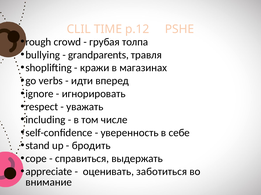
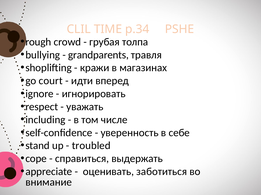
p.12: p.12 -> p.34
verbs: verbs -> court
бродить: бродить -> troubled
